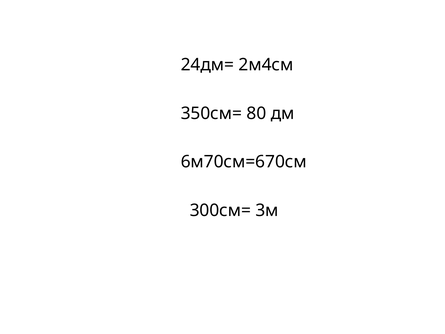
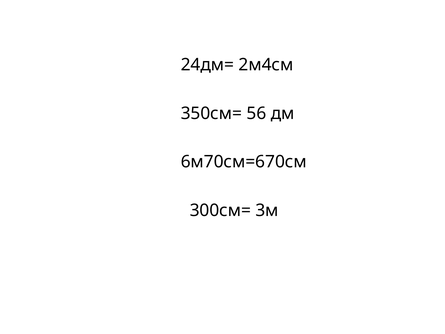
80: 80 -> 56
